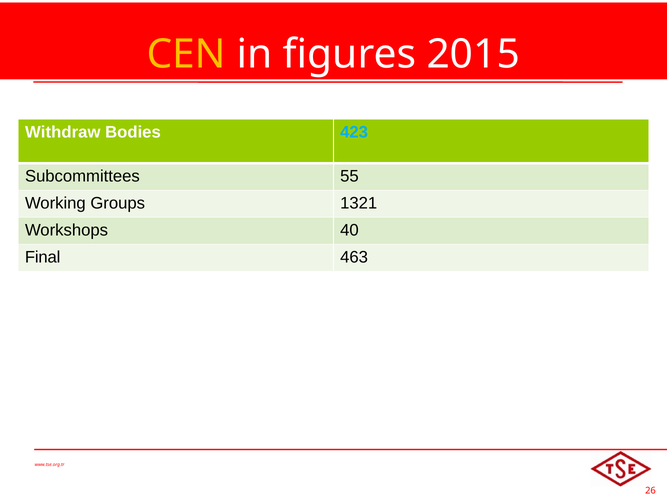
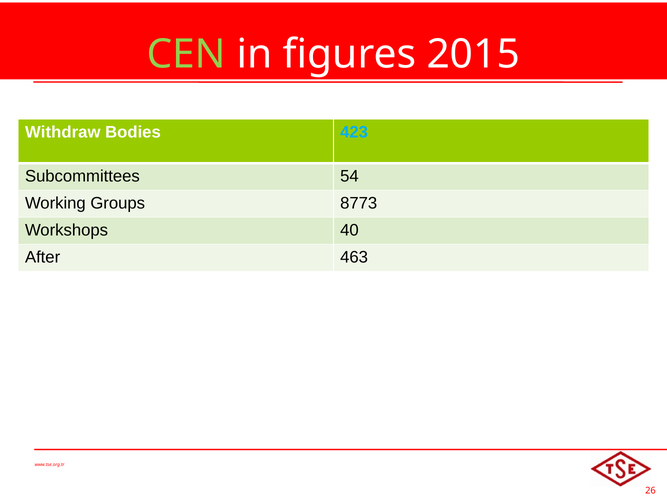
CEN colour: yellow -> light green
55: 55 -> 54
1321: 1321 -> 8773
Final: Final -> After
